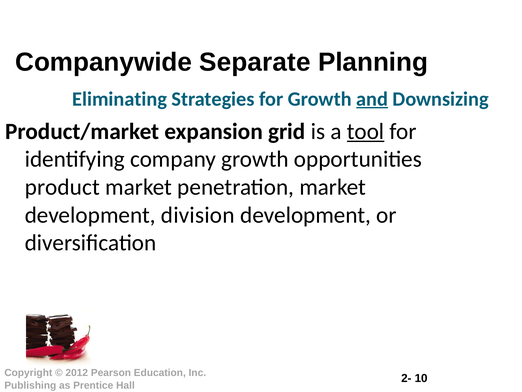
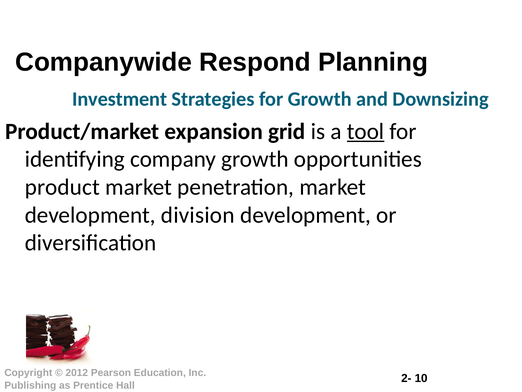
Separate: Separate -> Respond
Eliminating: Eliminating -> Investment
and underline: present -> none
